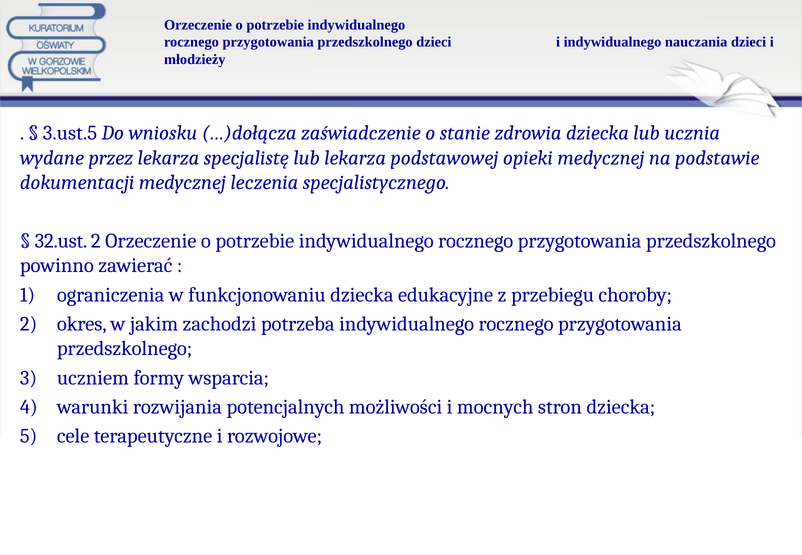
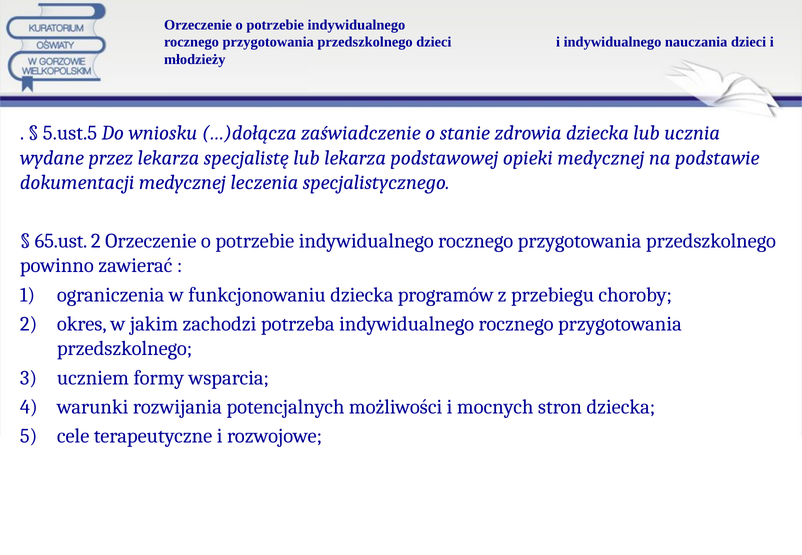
3.ust.5: 3.ust.5 -> 5.ust.5
32.ust: 32.ust -> 65.ust
edukacyjne: edukacyjne -> programów
